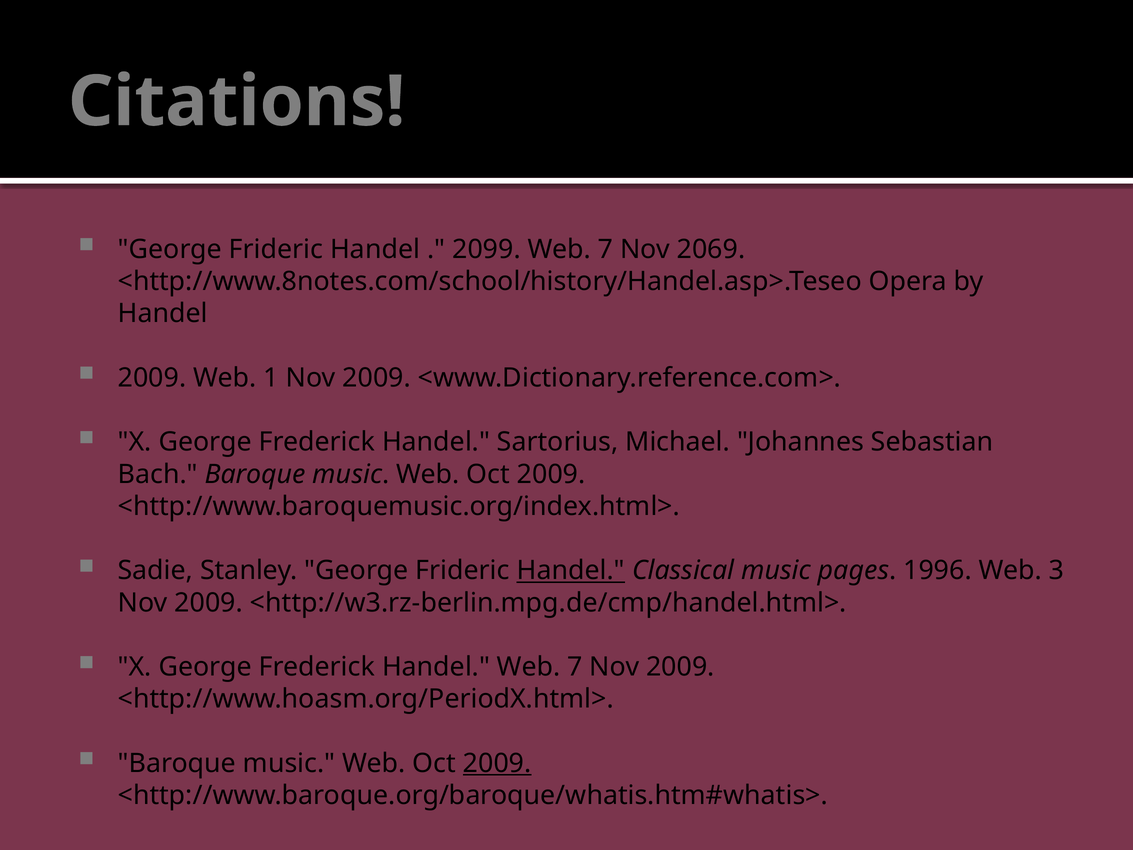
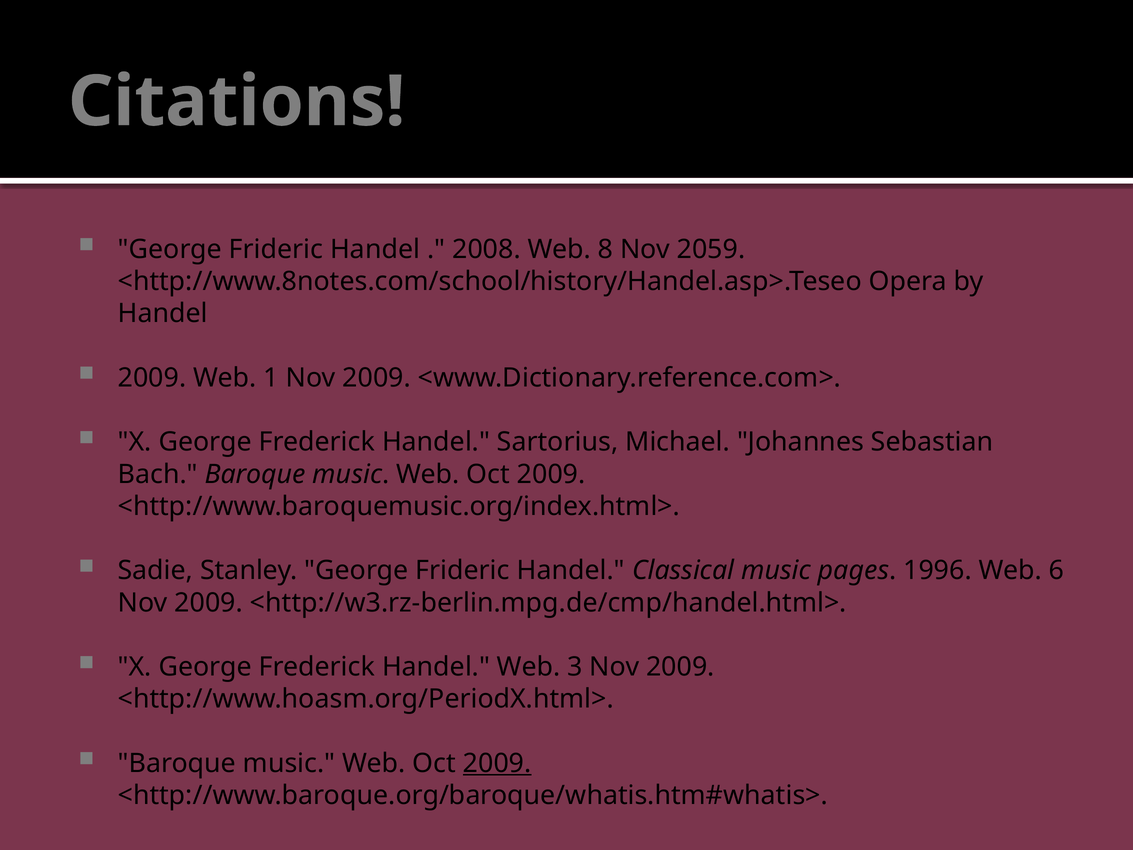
2099: 2099 -> 2008
7 at (605, 249): 7 -> 8
2069: 2069 -> 2059
Handel at (571, 570) underline: present -> none
3: 3 -> 6
Handel Web 7: 7 -> 3
